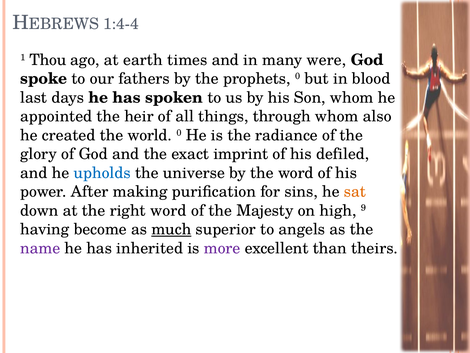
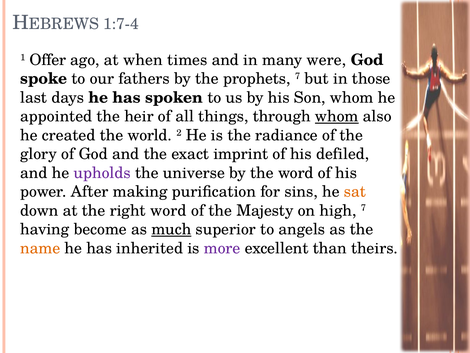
1:4-4: 1:4-4 -> 1:7-4
Thou: Thou -> Offer
earth: earth -> when
prophets 0: 0 -> 7
blood: blood -> those
whom at (337, 116) underline: none -> present
world 0: 0 -> 2
upholds colour: blue -> purple
high 9: 9 -> 7
name colour: purple -> orange
